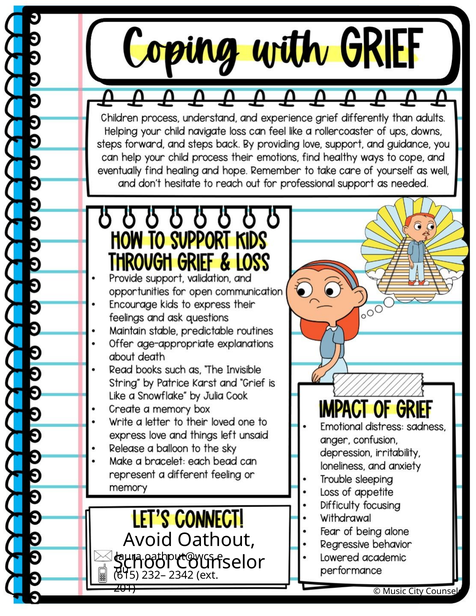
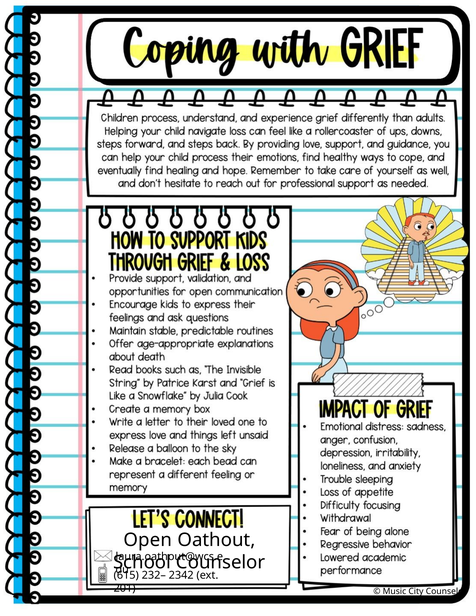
Avoid: Avoid -> Open
